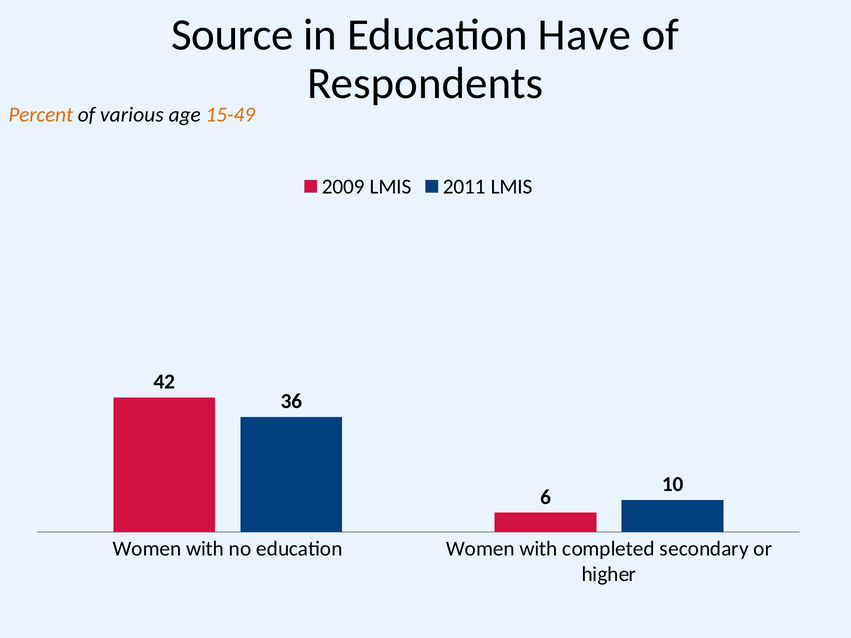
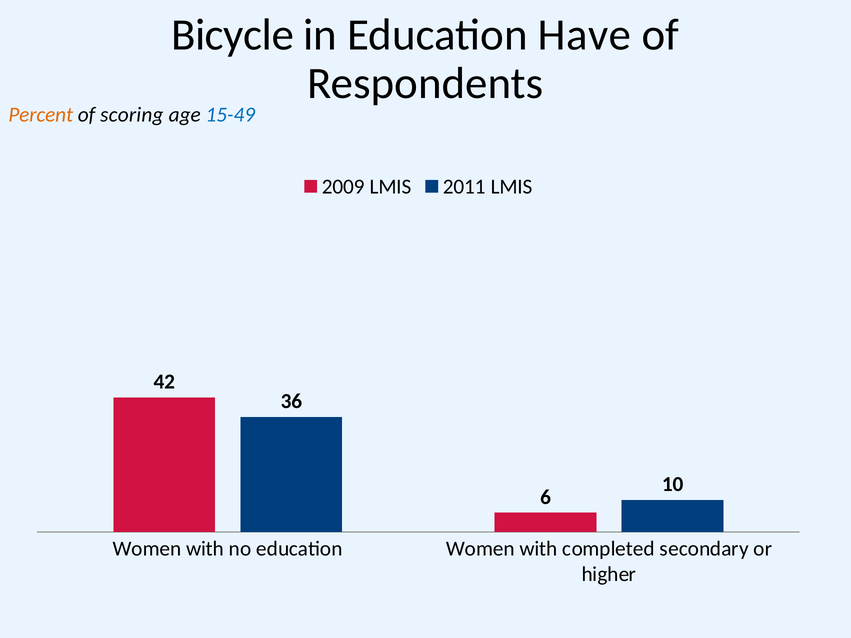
Source: Source -> Bicycle
various: various -> scoring
15-49 colour: orange -> blue
